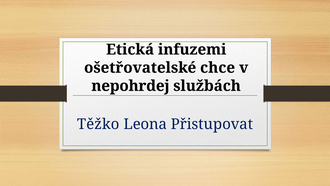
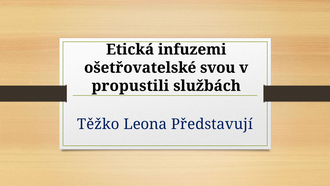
chce: chce -> svou
nepohrdej: nepohrdej -> propustili
Přistupovat: Přistupovat -> Představují
